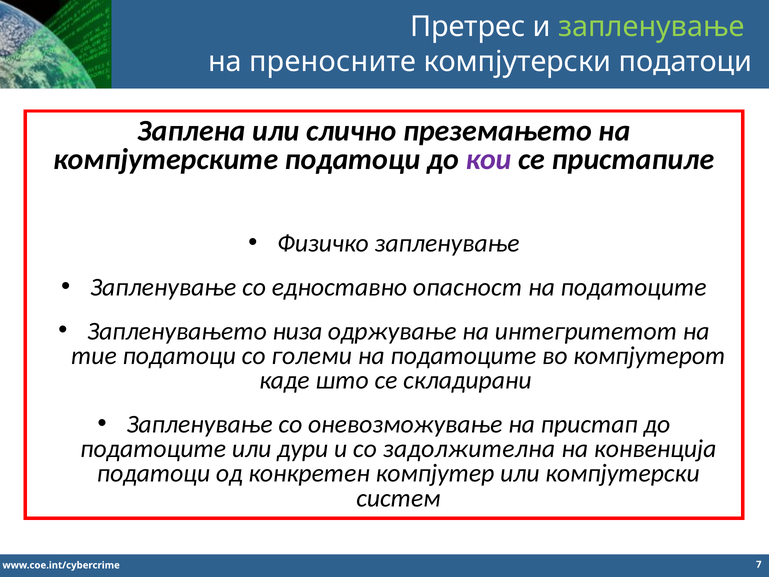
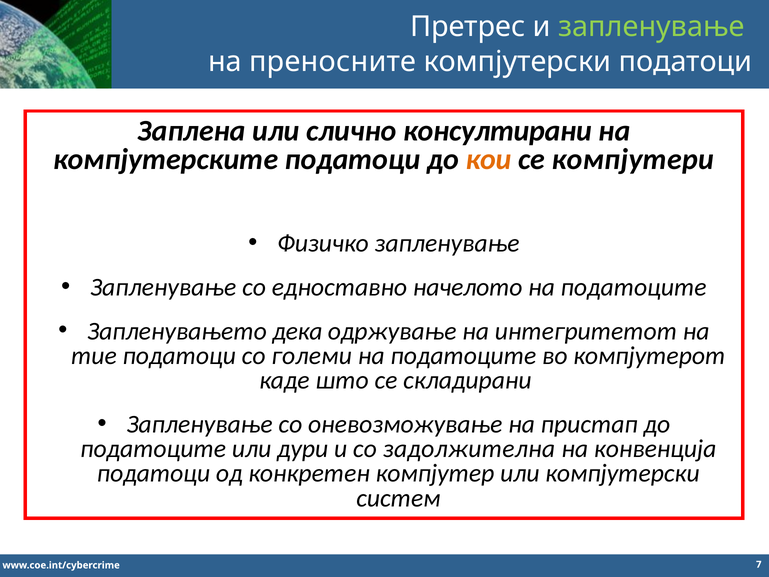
преземањето: преземањето -> консултирани
кои colour: purple -> orange
пристапиле: пристапиле -> компјутери
опасност: опасност -> начелото
низа: низа -> дека
